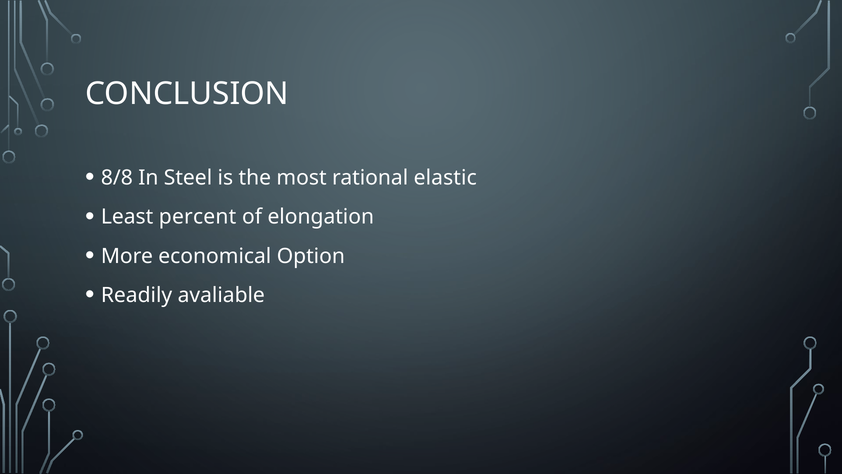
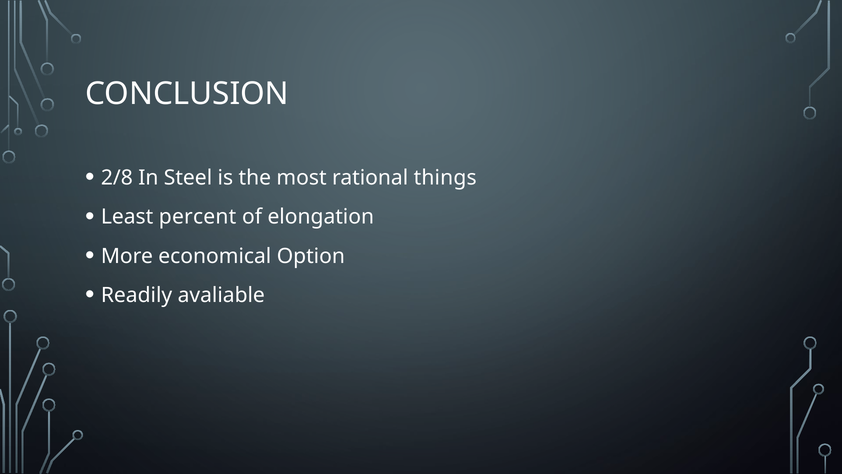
8/8: 8/8 -> 2/8
elastic: elastic -> things
